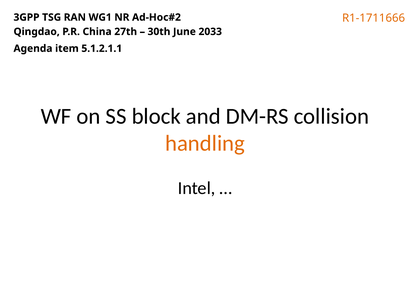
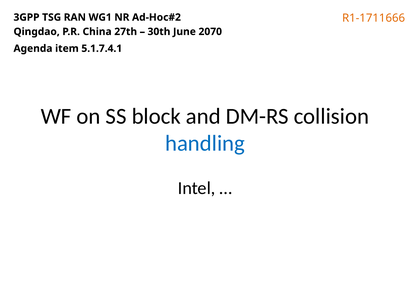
2033: 2033 -> 2070
5.1.2.1.1: 5.1.2.1.1 -> 5.1.7.4.1
handling colour: orange -> blue
